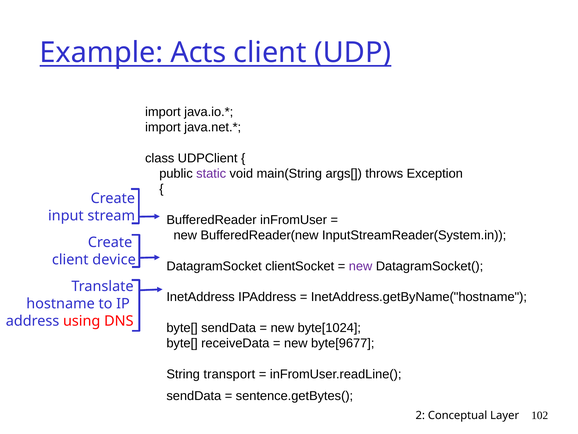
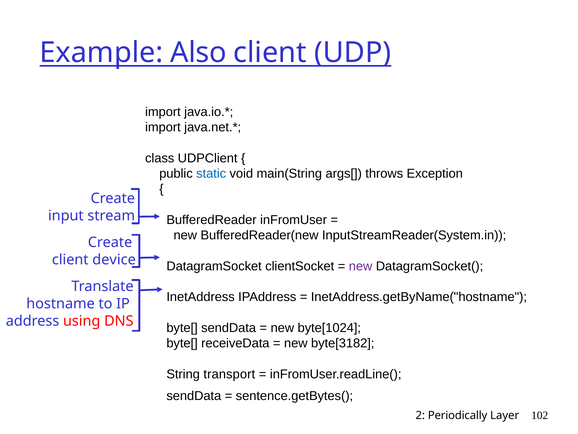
Acts: Acts -> Also
static colour: purple -> blue
byte[9677: byte[9677 -> byte[3182
Conceptual: Conceptual -> Periodically
